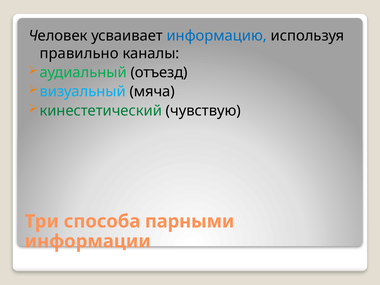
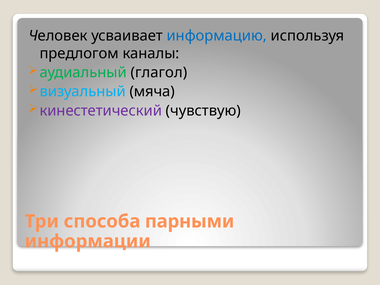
правильно: правильно -> предлогом
отъезд: отъезд -> глагол
кинестетический colour: green -> purple
